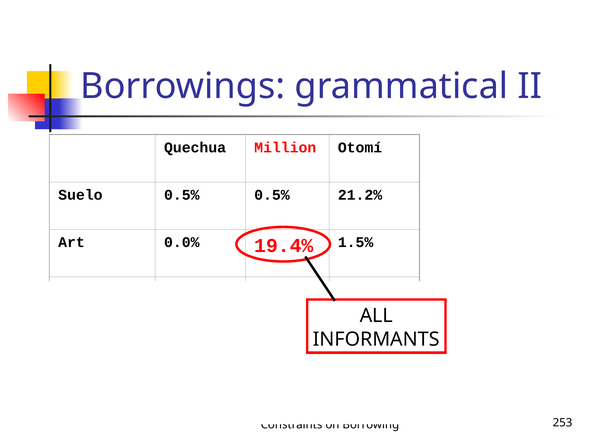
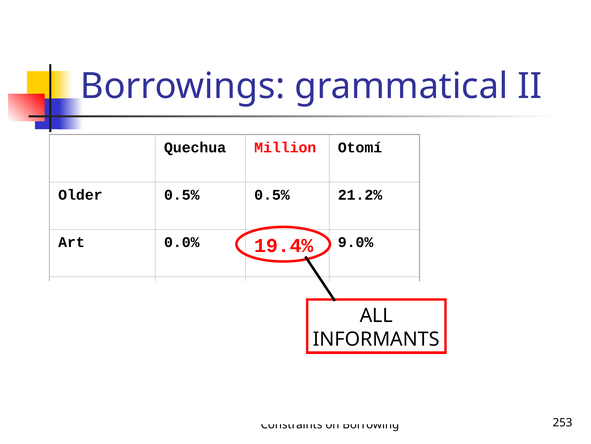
Suelo: Suelo -> Older
1.5%: 1.5% -> 9.0%
